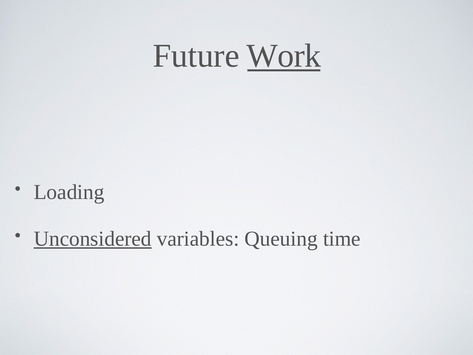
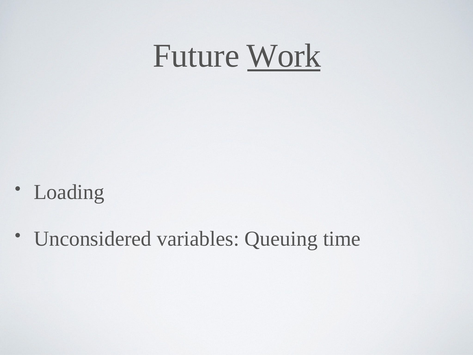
Unconsidered underline: present -> none
